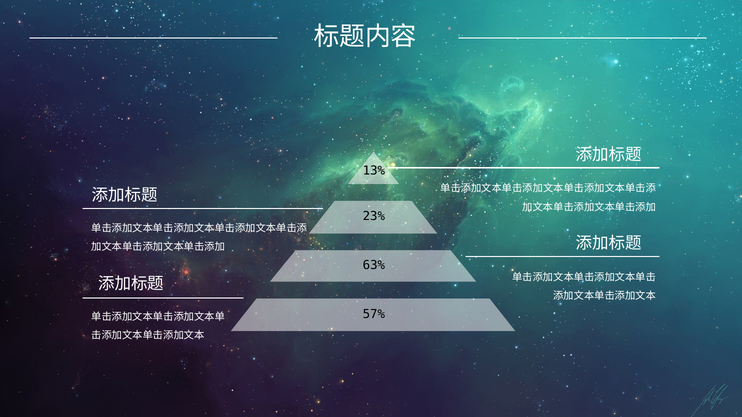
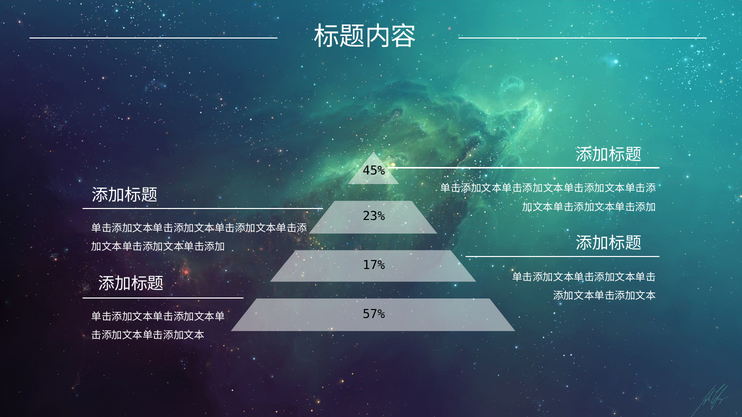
13%: 13% -> 45%
63%: 63% -> 17%
